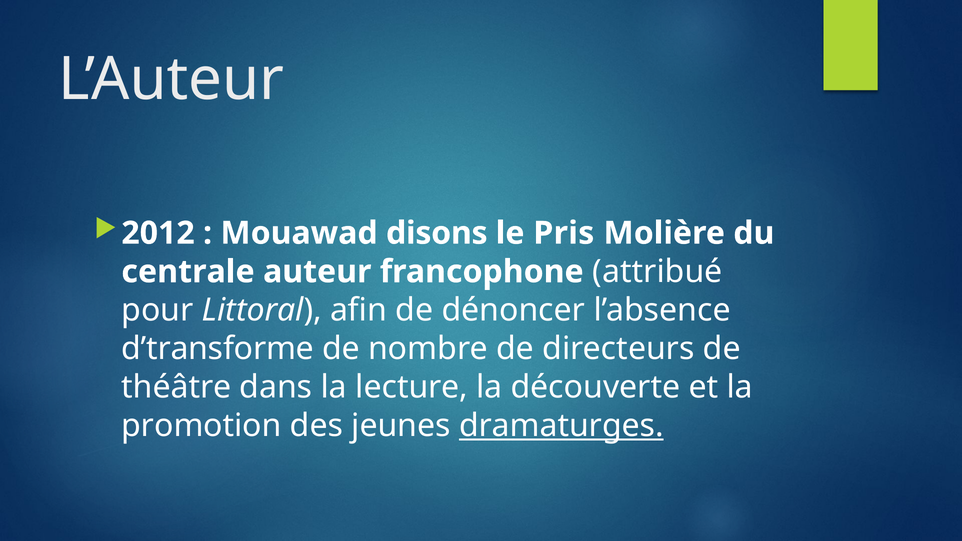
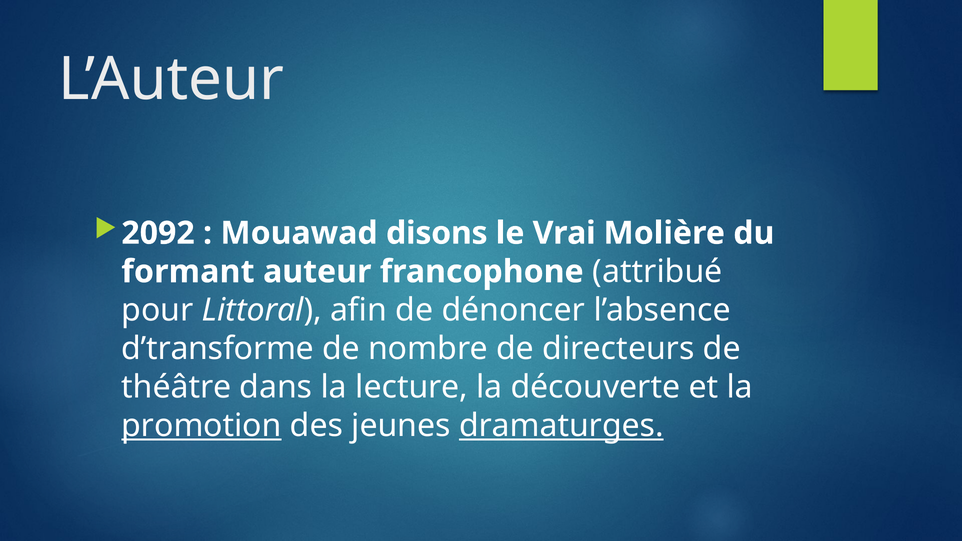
2012: 2012 -> 2092
Pris: Pris -> Vrai
centrale: centrale -> formant
promotion underline: none -> present
